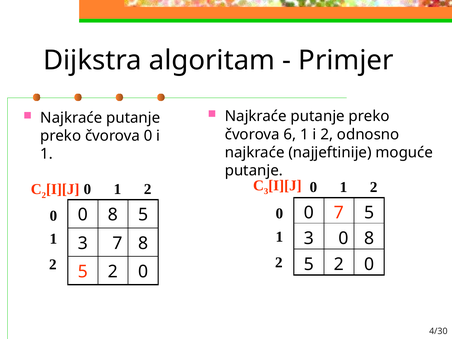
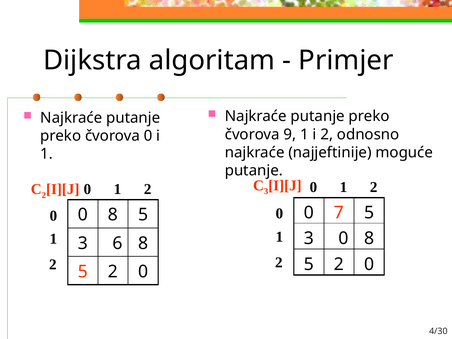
6: 6 -> 9
7 at (117, 243): 7 -> 6
